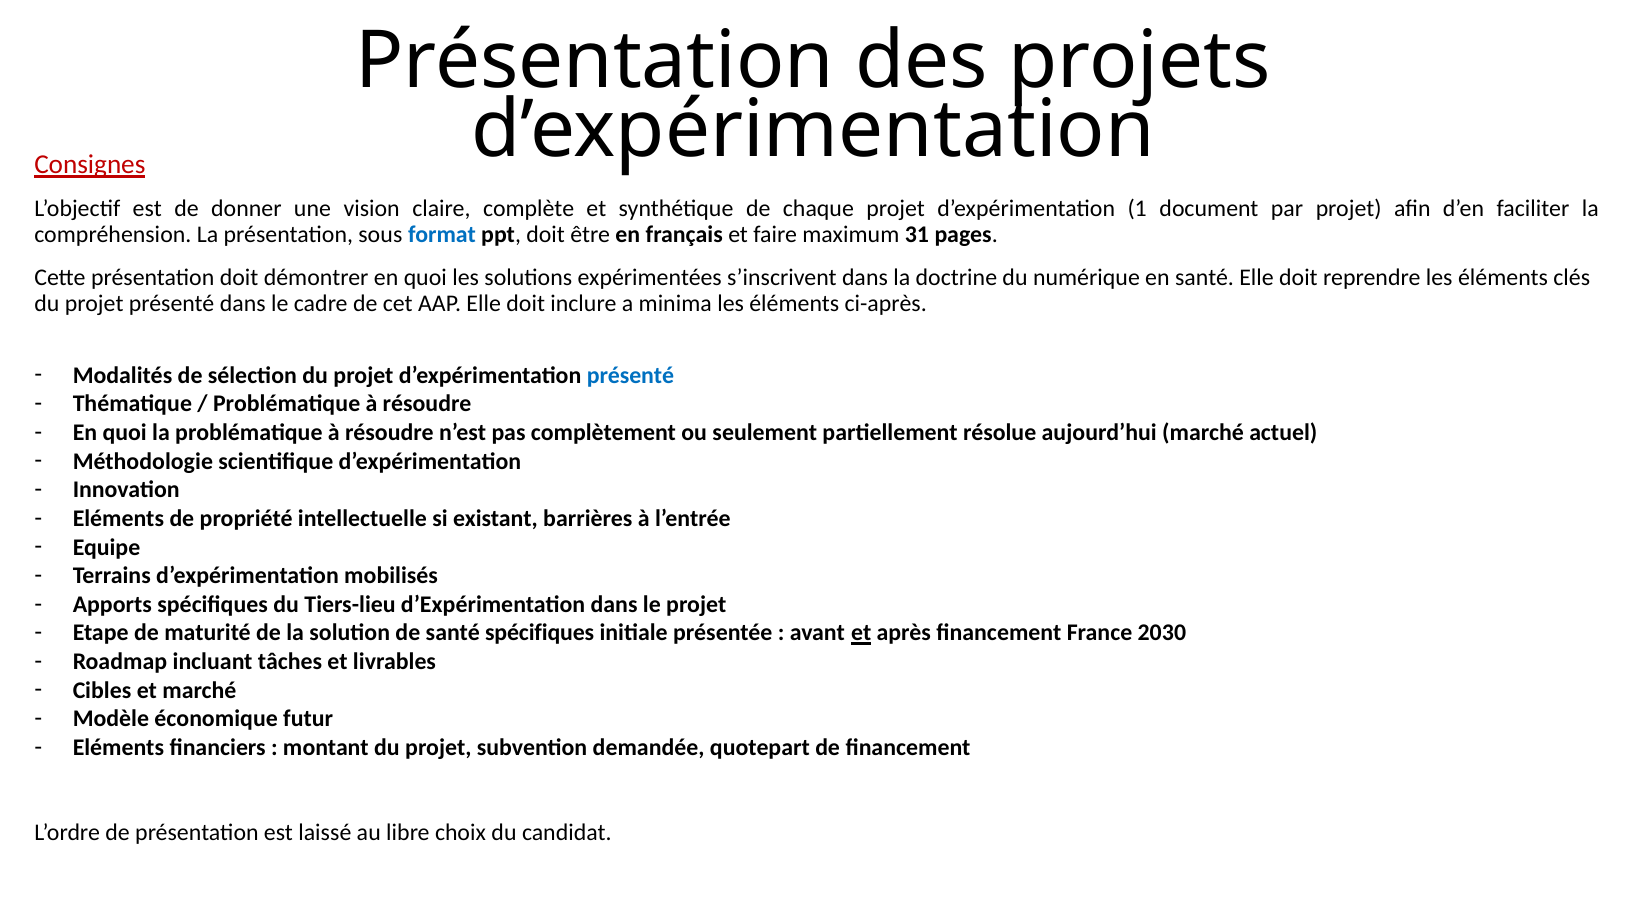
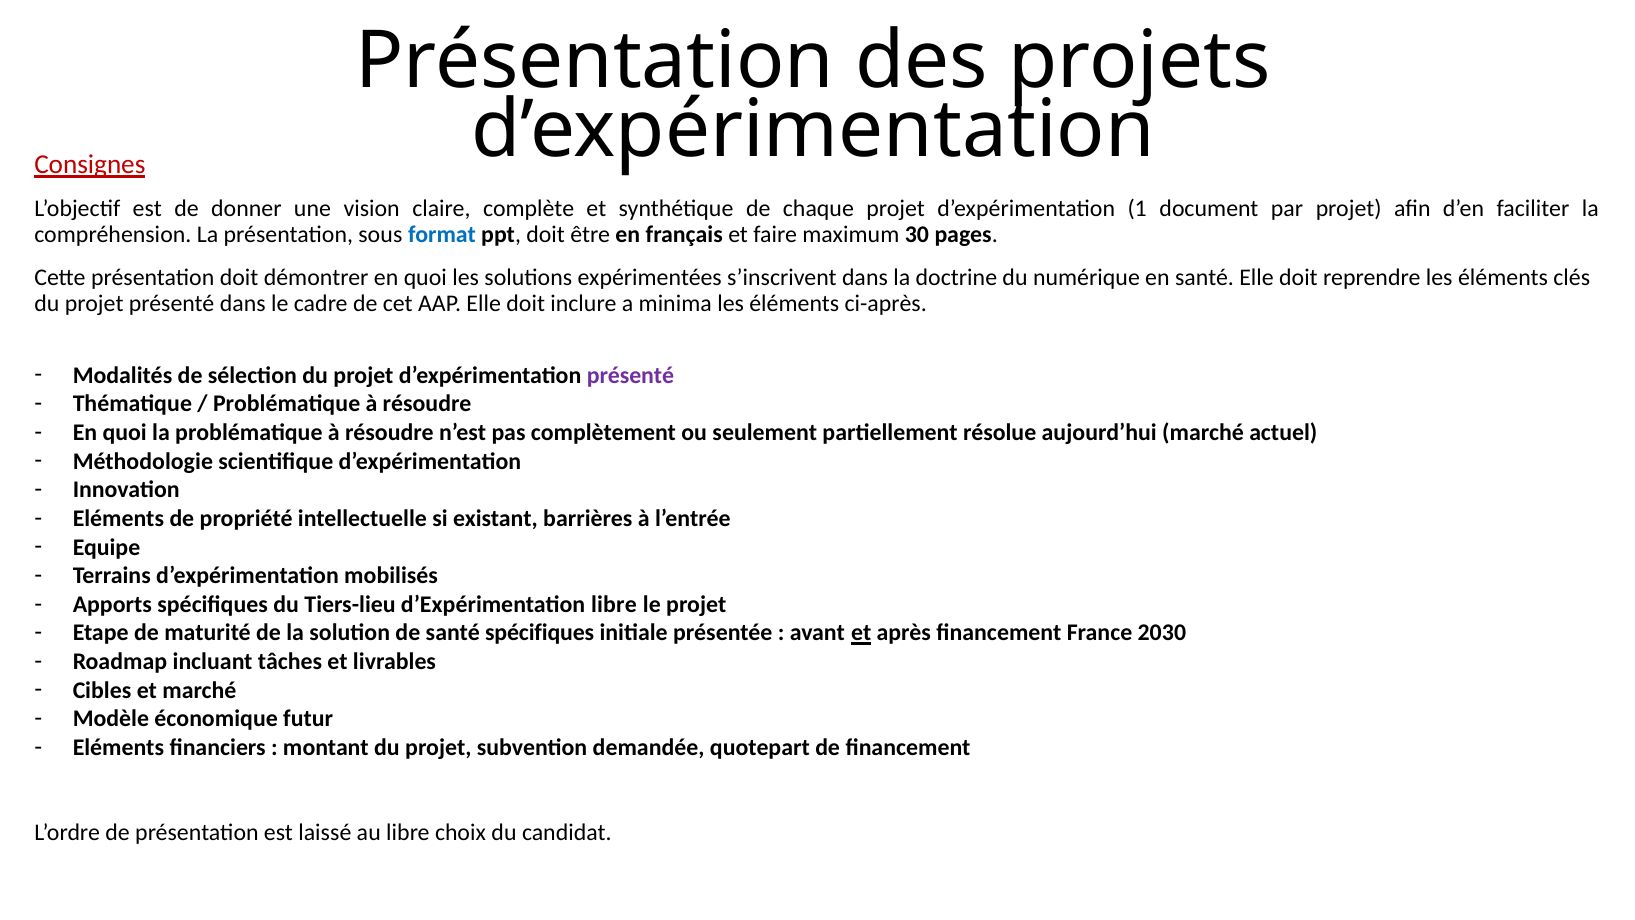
31: 31 -> 30
présenté at (630, 375) colour: blue -> purple
d’Expérimentation dans: dans -> libre
